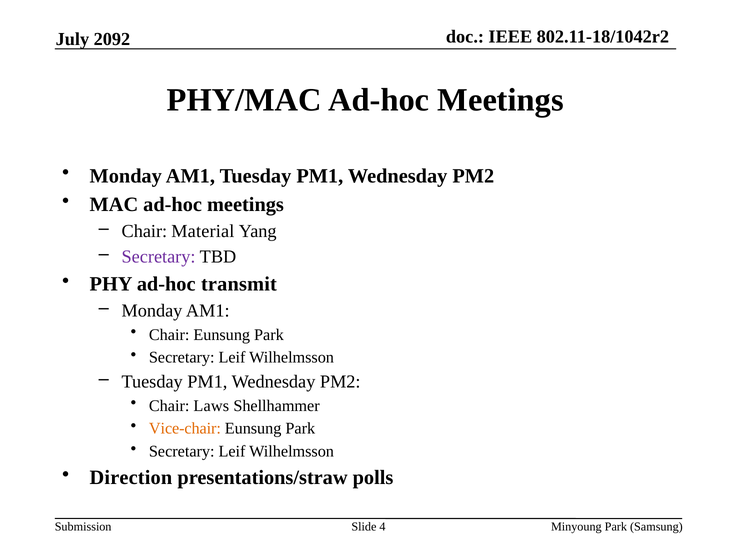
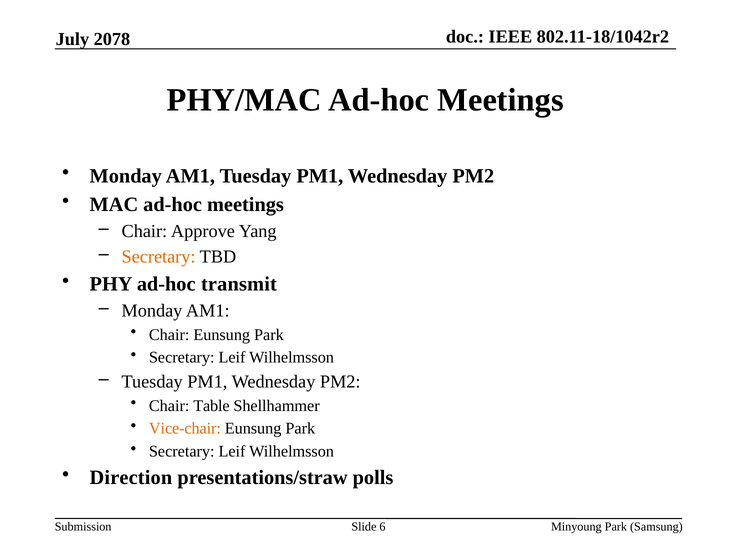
2092: 2092 -> 2078
Material: Material -> Approve
Secretary at (159, 256) colour: purple -> orange
Laws: Laws -> Table
4: 4 -> 6
